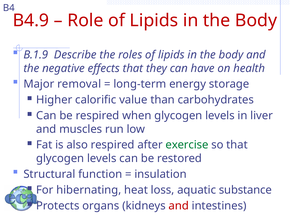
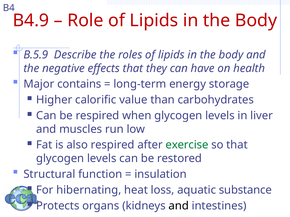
B.1.9: B.1.9 -> B.5.9
removal: removal -> contains
and at (179, 206) colour: red -> black
